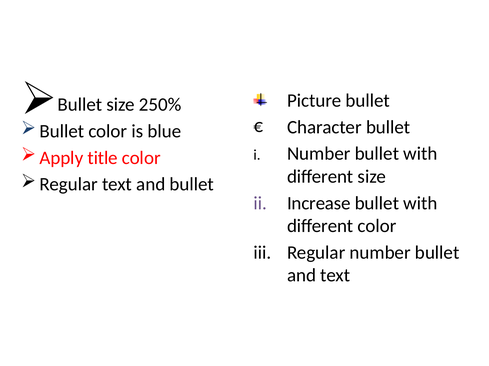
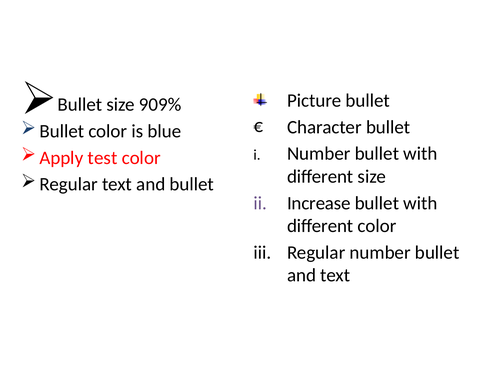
250%: 250% -> 909%
title: title -> test
